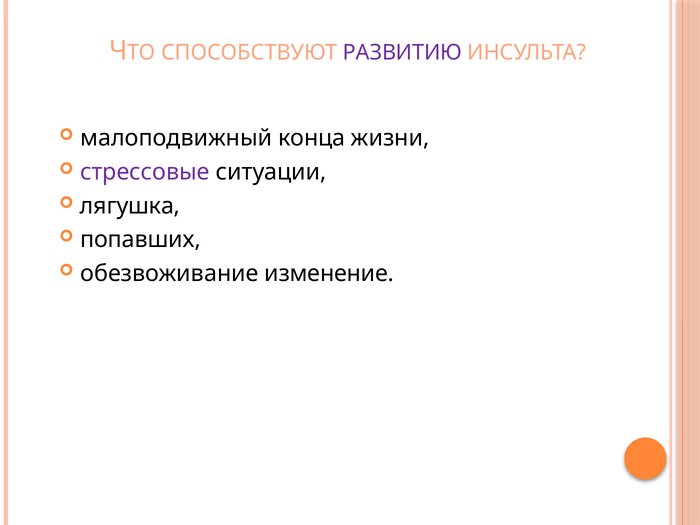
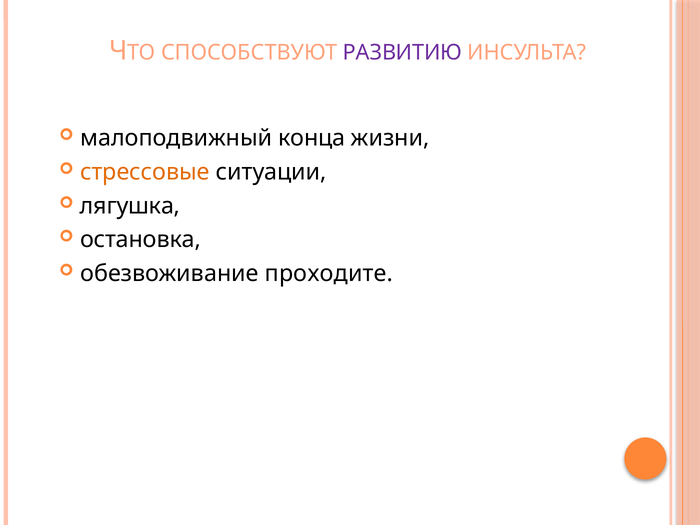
стрессовые colour: purple -> orange
попавших: попавших -> остановка
изменение: изменение -> проходите
